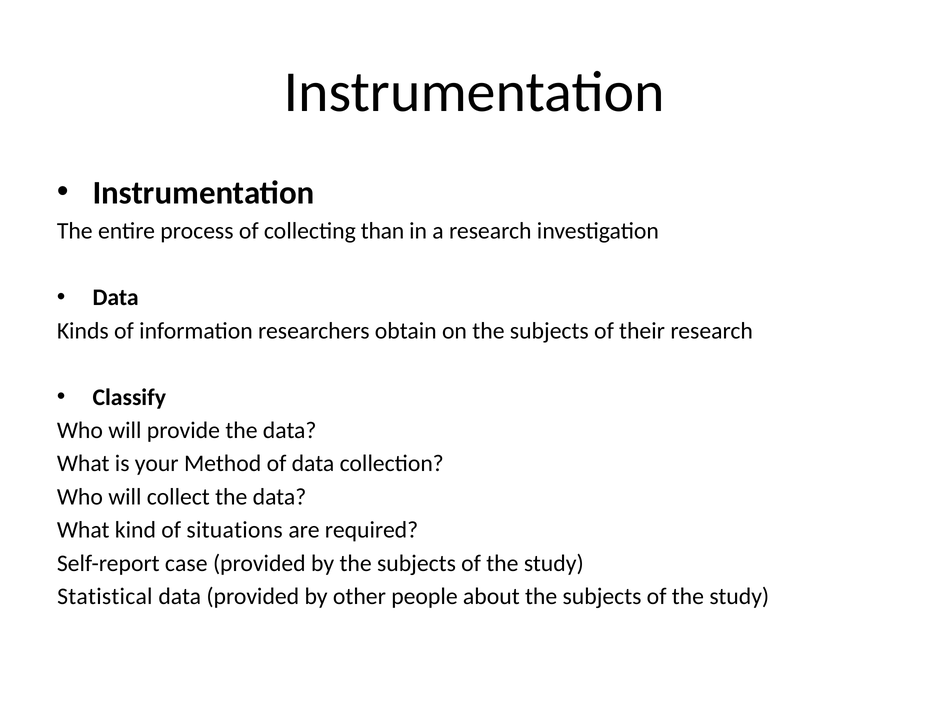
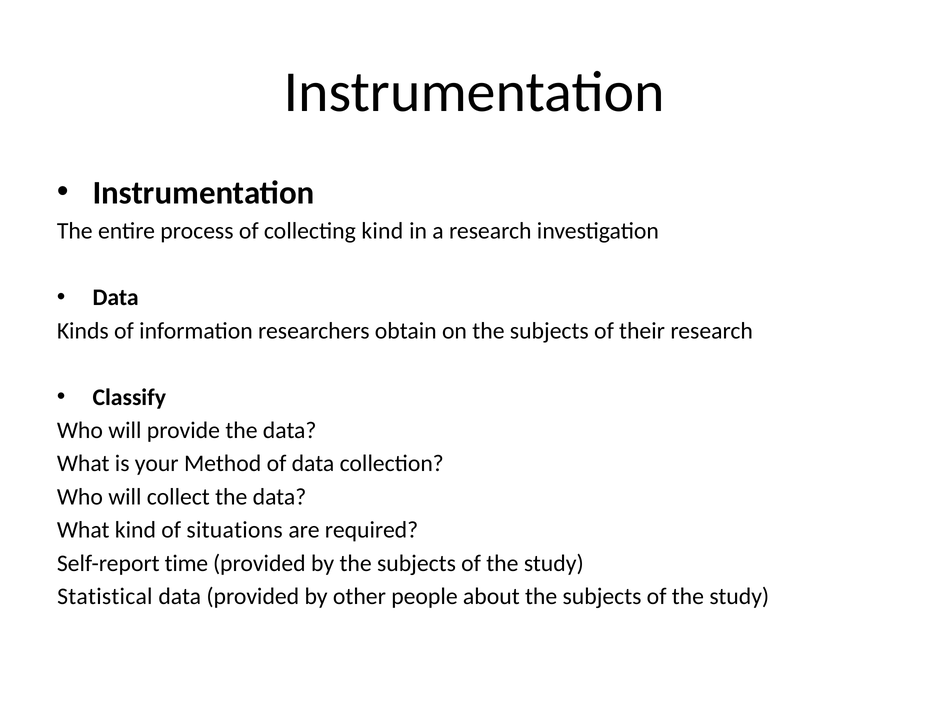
collecting than: than -> kind
case: case -> time
